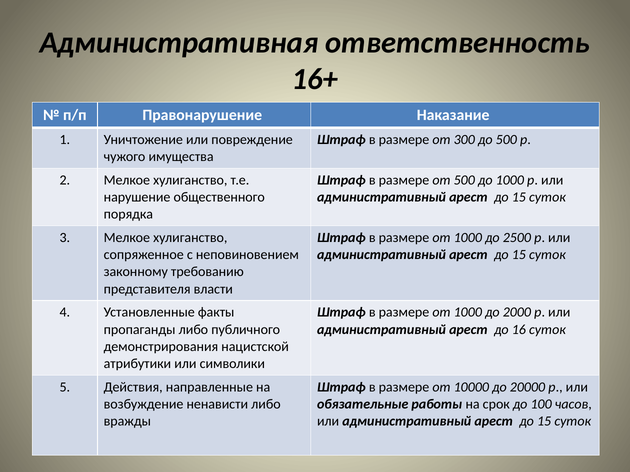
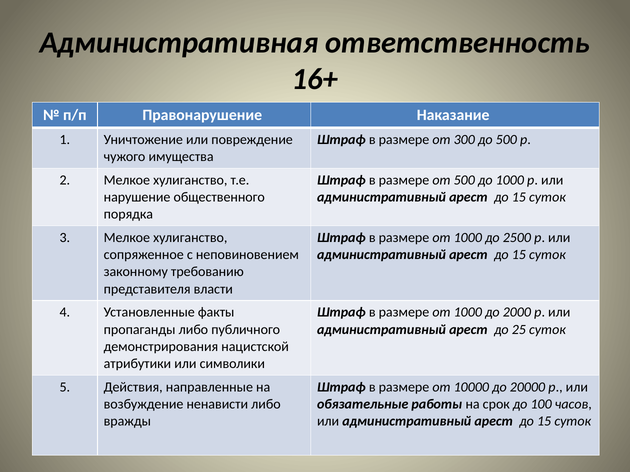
16: 16 -> 25
